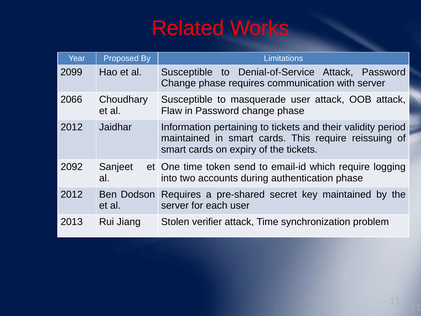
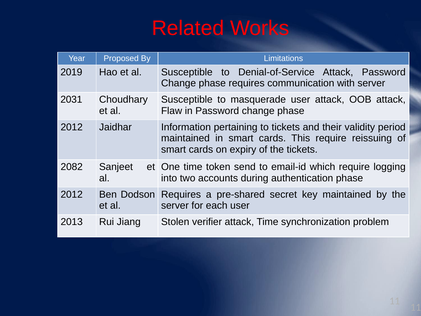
2099: 2099 -> 2019
2066: 2066 -> 2031
2092: 2092 -> 2082
